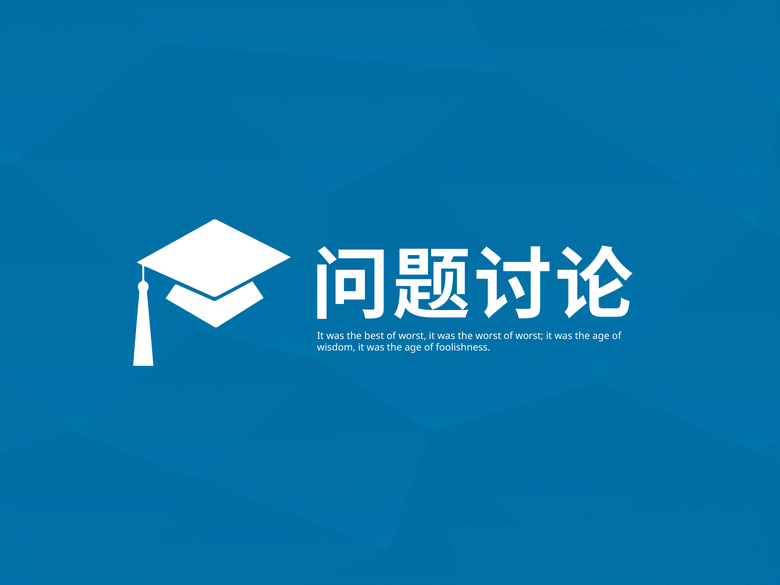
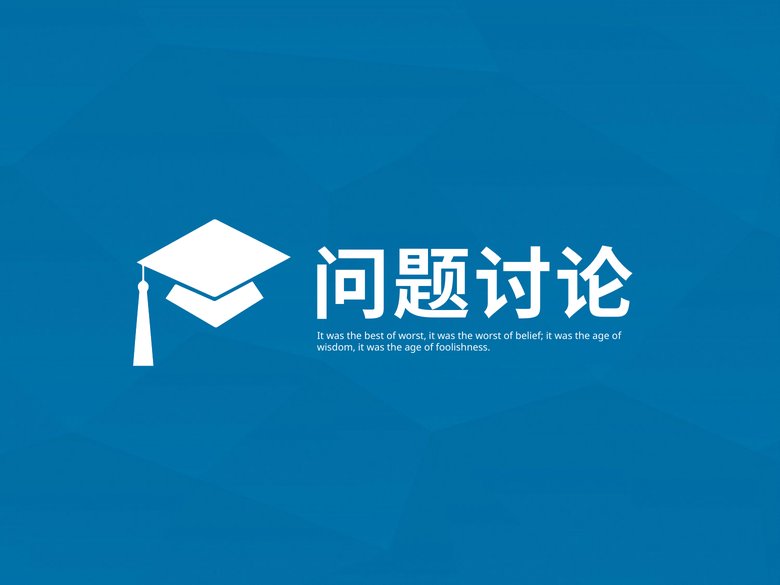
worst of worst: worst -> belief
